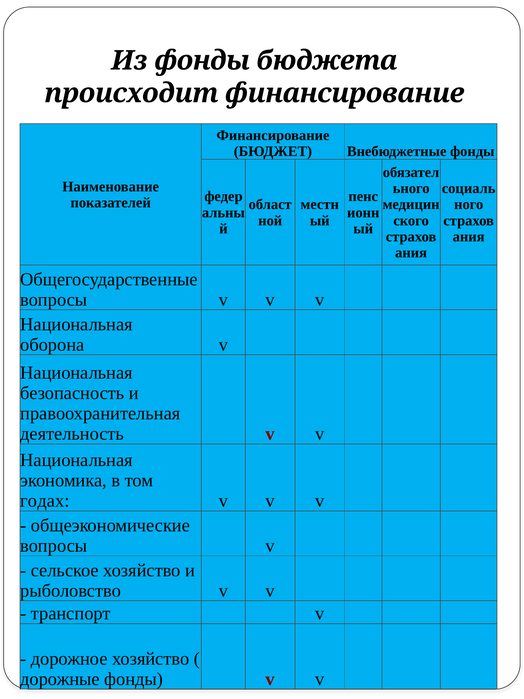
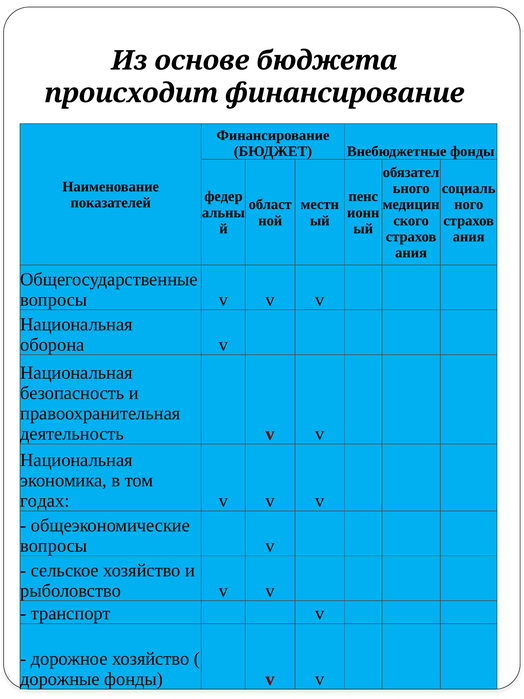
Из фонды: фонды -> основе
